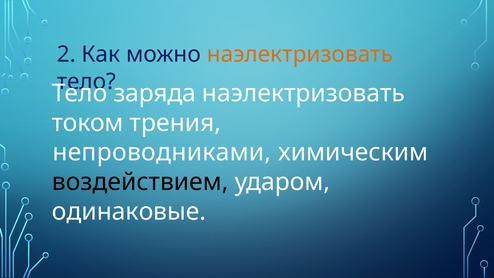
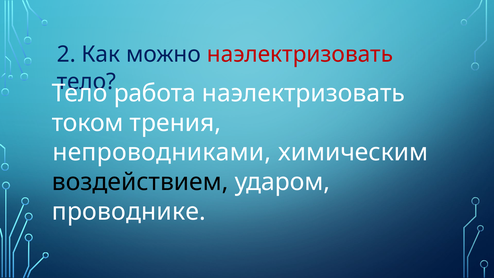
наэлектризовать at (300, 54) colour: orange -> red
заряда: заряда -> работа
одинаковые: одинаковые -> проводнике
